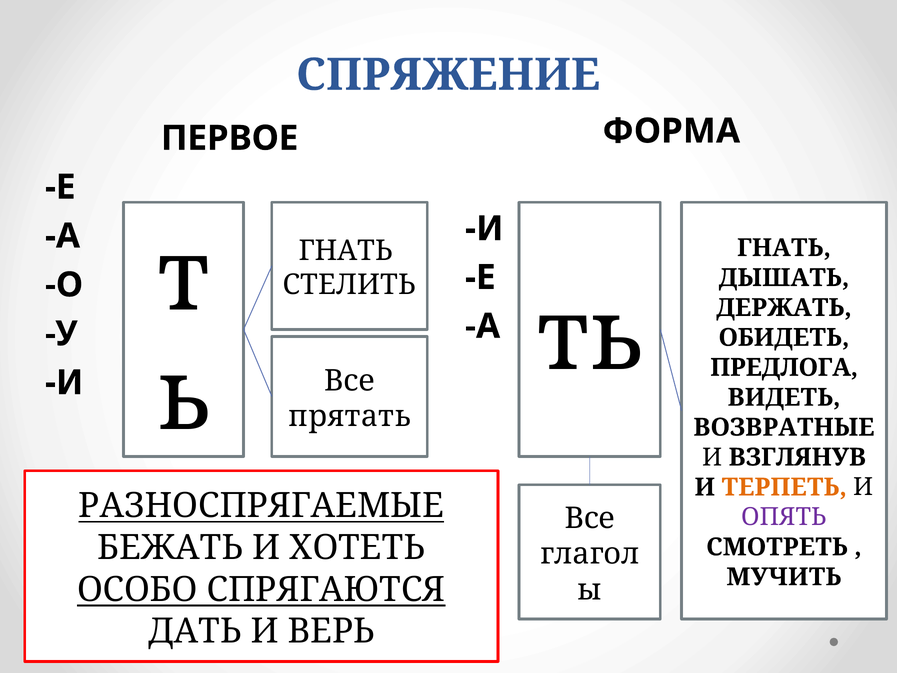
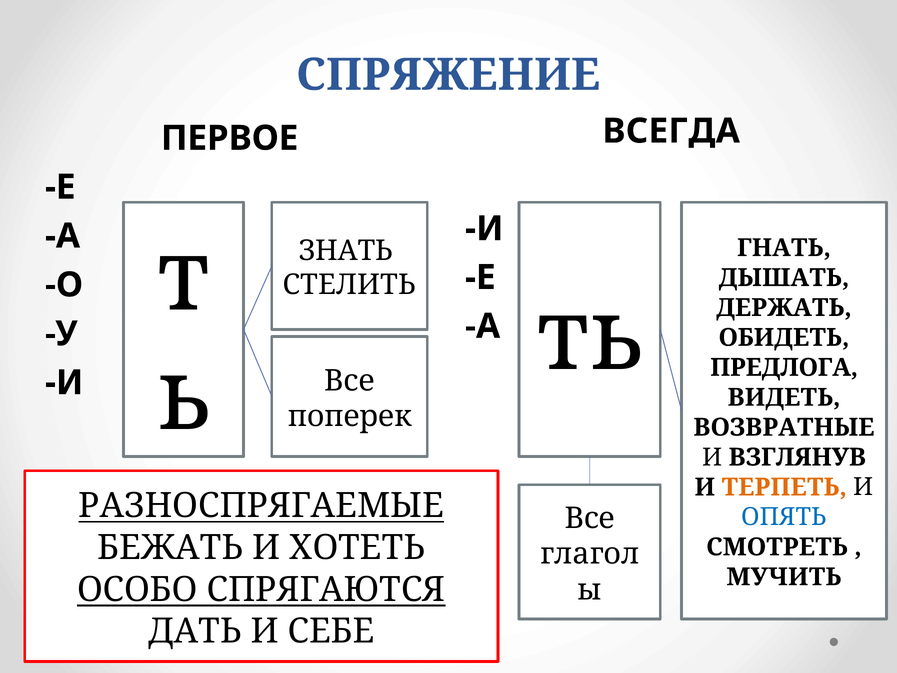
ФОРМА: ФОРМА -> ВСЕГДА
ГНАТЬ at (346, 251): ГНАТЬ -> ЗНАТЬ
прятать: прятать -> поперек
ОПЯТЬ colour: purple -> blue
ВЕРЬ: ВЕРЬ -> СЕБЕ
